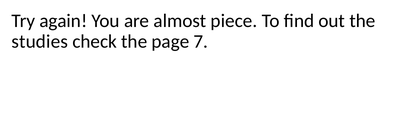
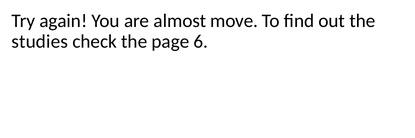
piece: piece -> move
7: 7 -> 6
